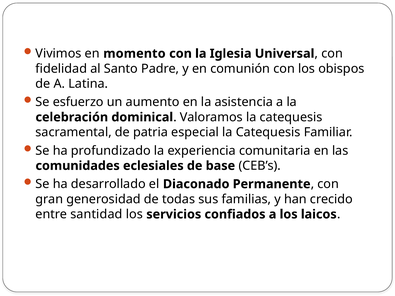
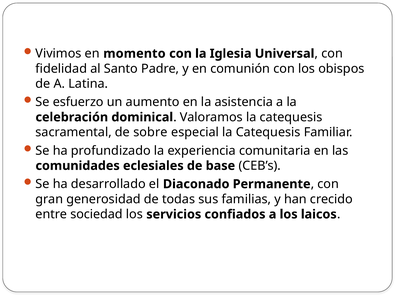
patria: patria -> sobre
santidad: santidad -> sociedad
